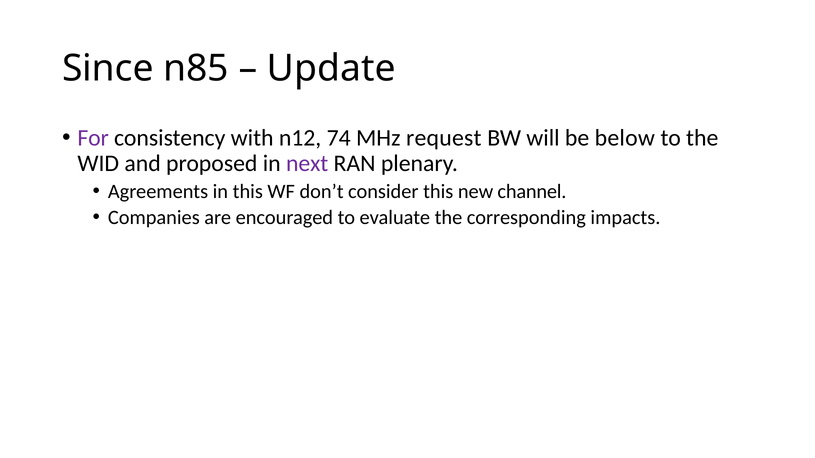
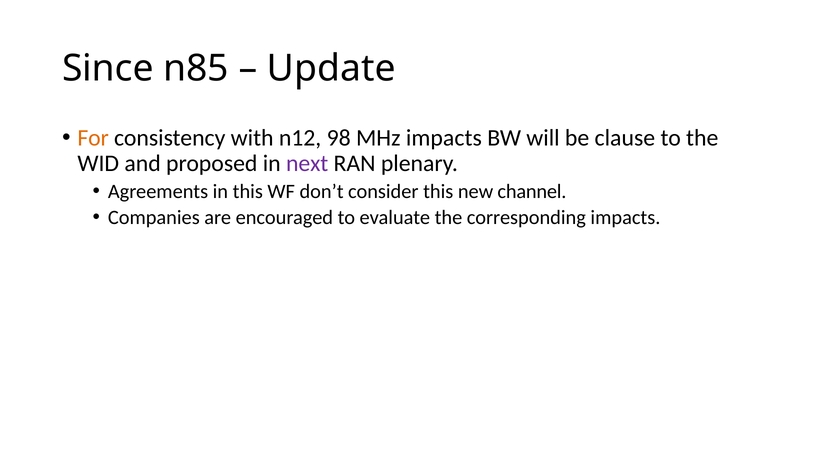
For colour: purple -> orange
74: 74 -> 98
MHz request: request -> impacts
below: below -> clause
